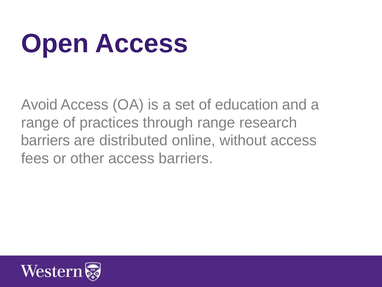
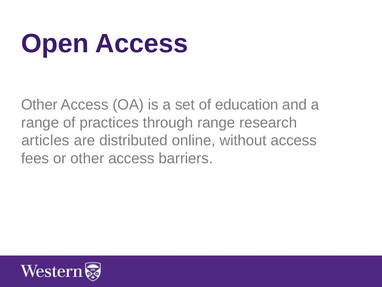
Avoid at (39, 105): Avoid -> Other
barriers at (45, 140): barriers -> articles
